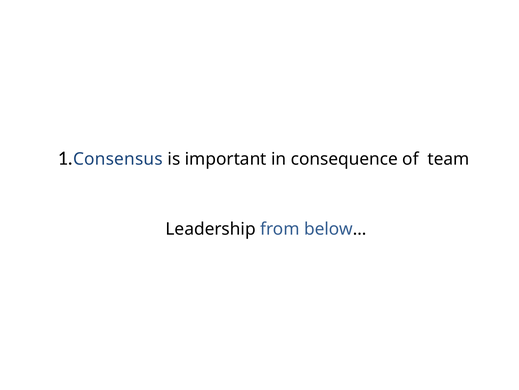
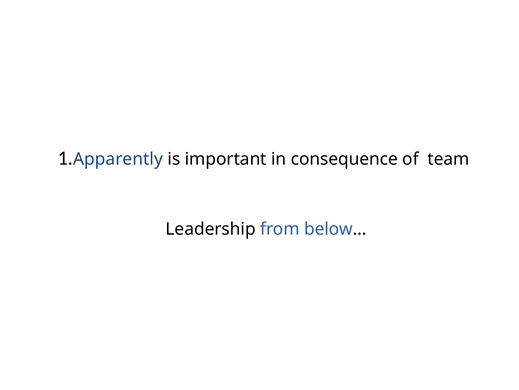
Consensus: Consensus -> Apparently
